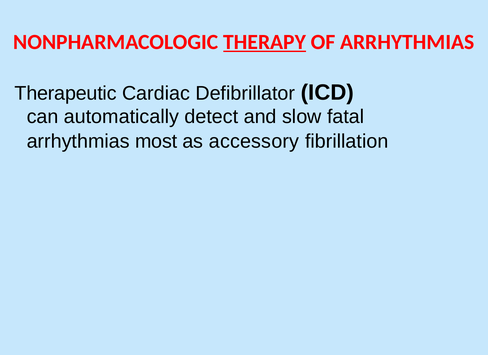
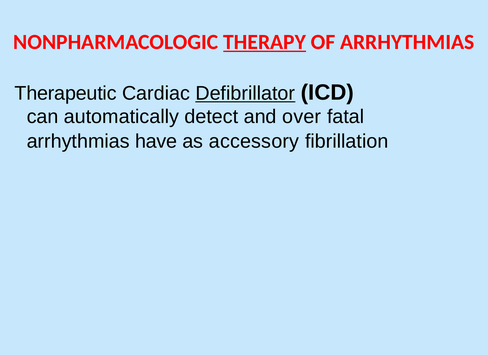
Defibrillator underline: none -> present
slow: slow -> over
most: most -> have
